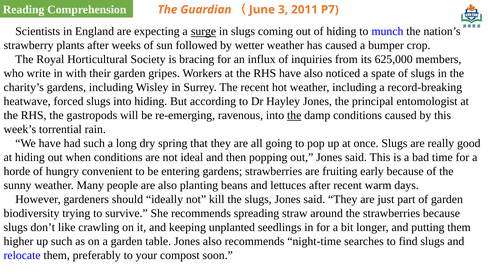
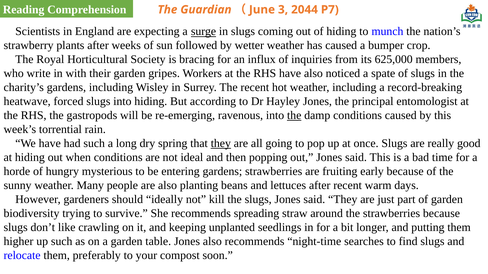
2011: 2011 -> 2044
they at (221, 144) underline: none -> present
convenient: convenient -> mysterious
